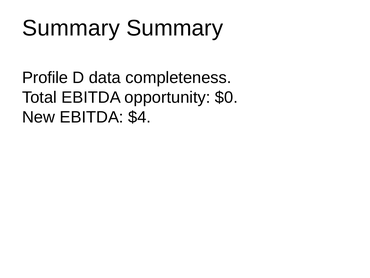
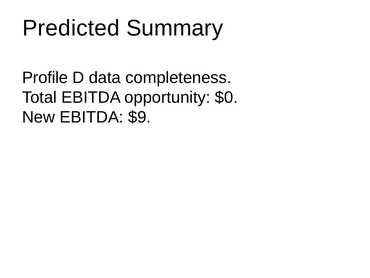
Summary at (71, 28): Summary -> Predicted
$4: $4 -> $9
